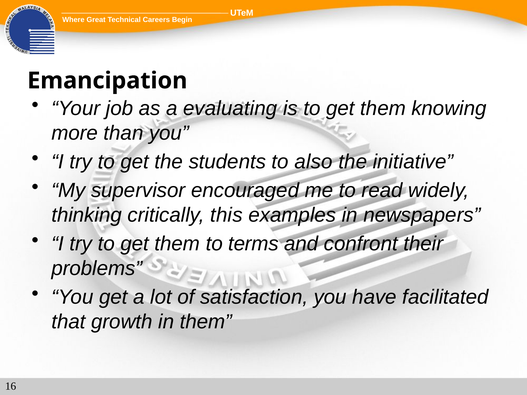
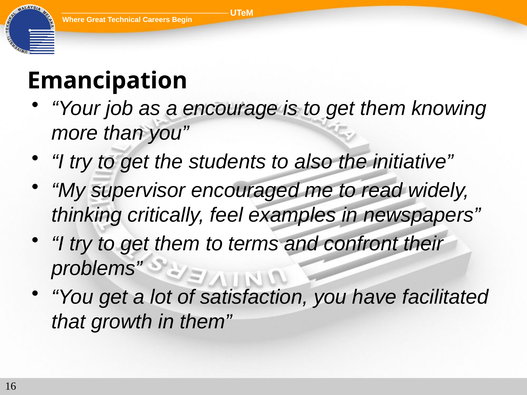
evaluating: evaluating -> encourage
this: this -> feel
